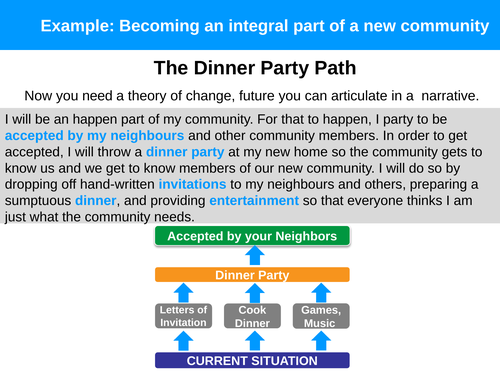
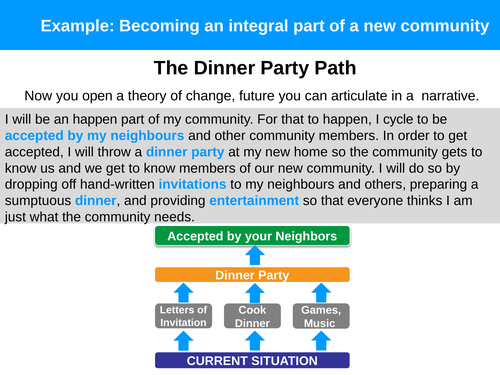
need: need -> open
I party: party -> cycle
